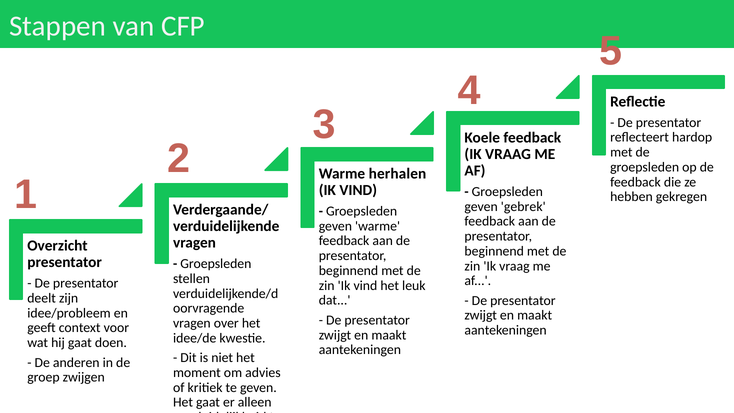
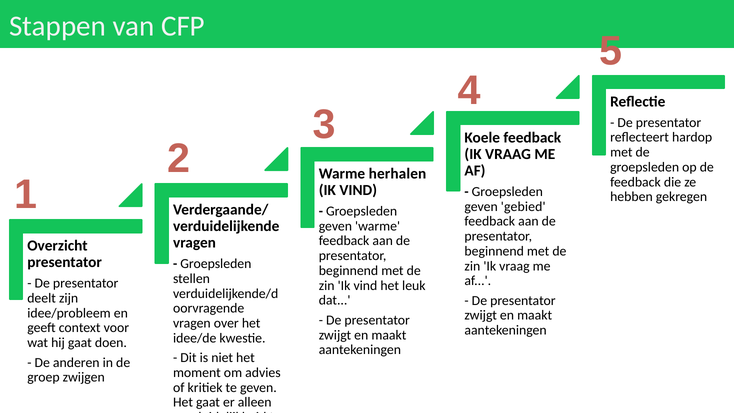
gebrek: gebrek -> gebied
